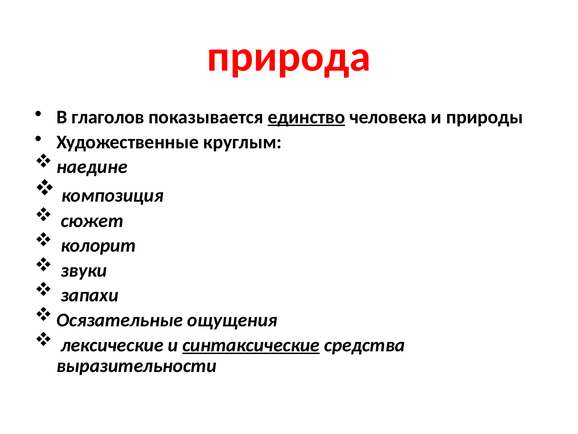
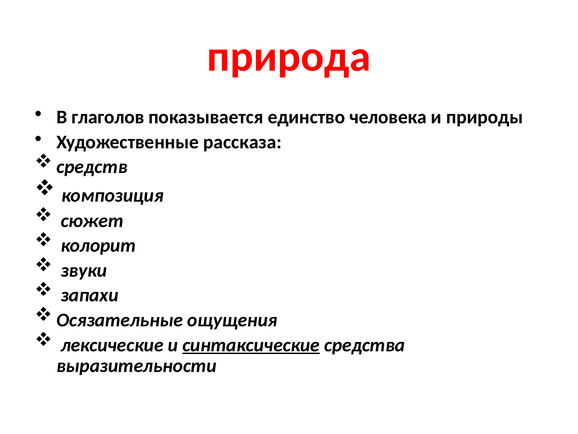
единство underline: present -> none
круглым: круглым -> рассказа
наедине: наедине -> средств
